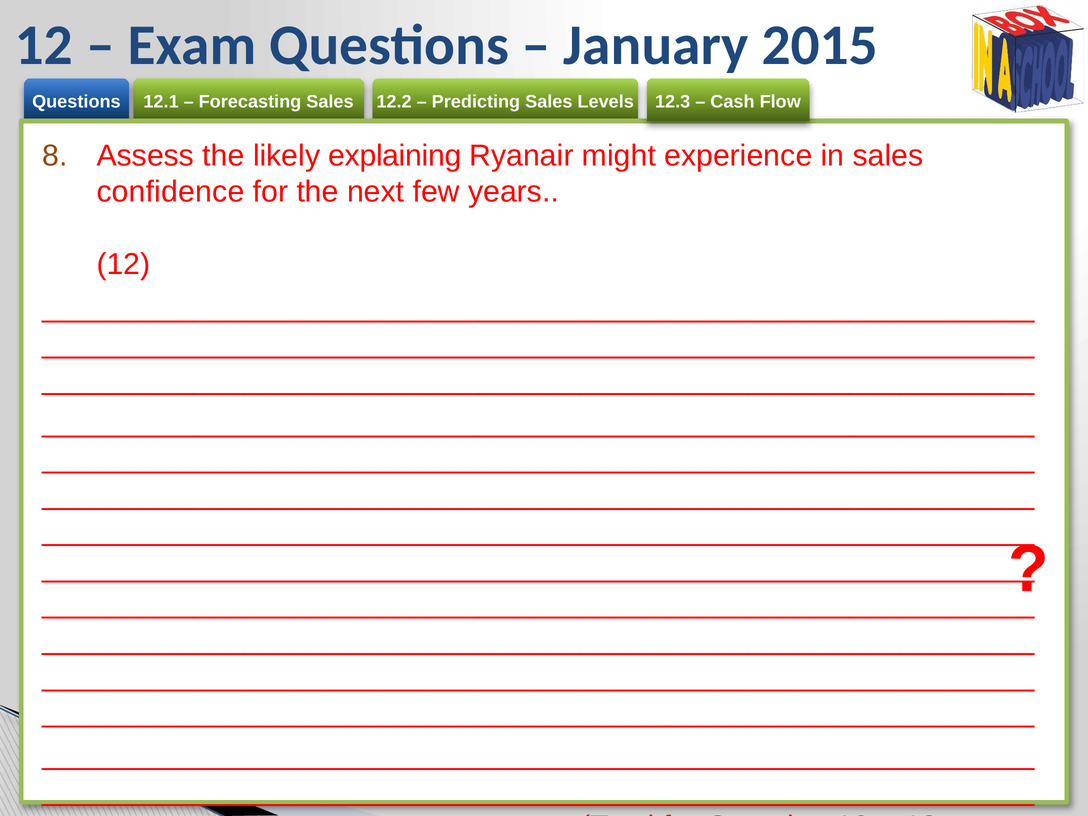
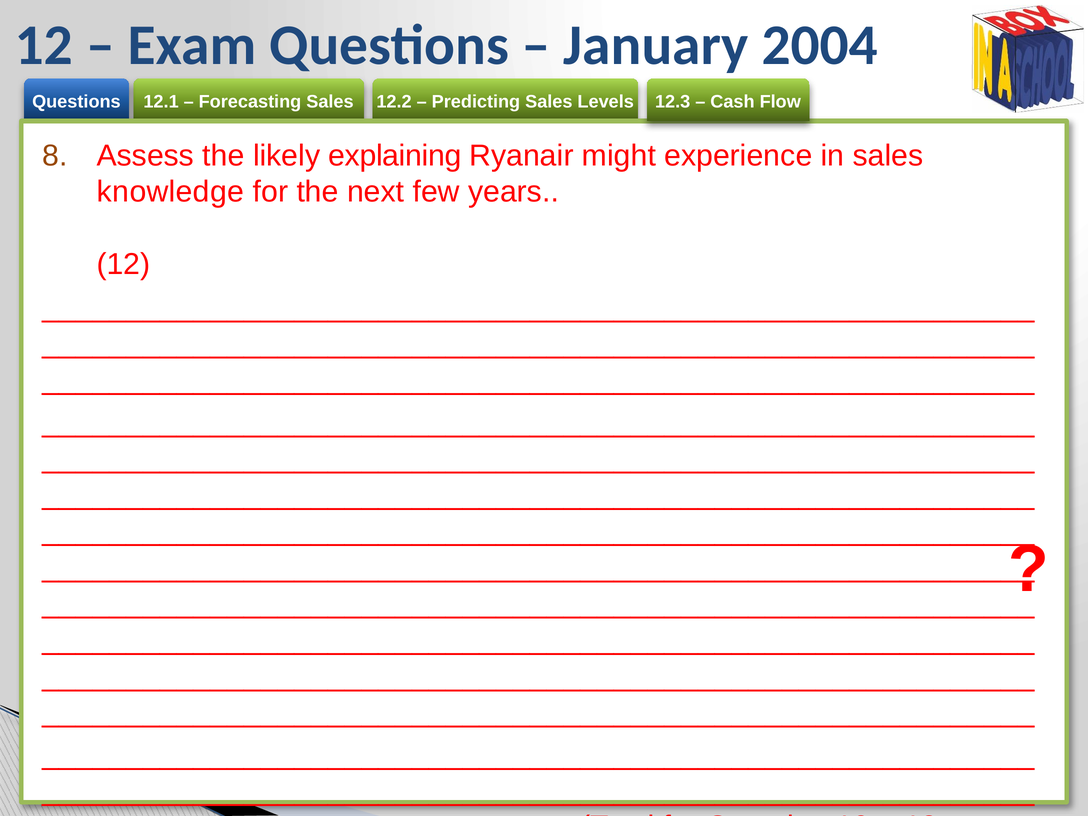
2015: 2015 -> 2004
confidence: confidence -> knowledge
